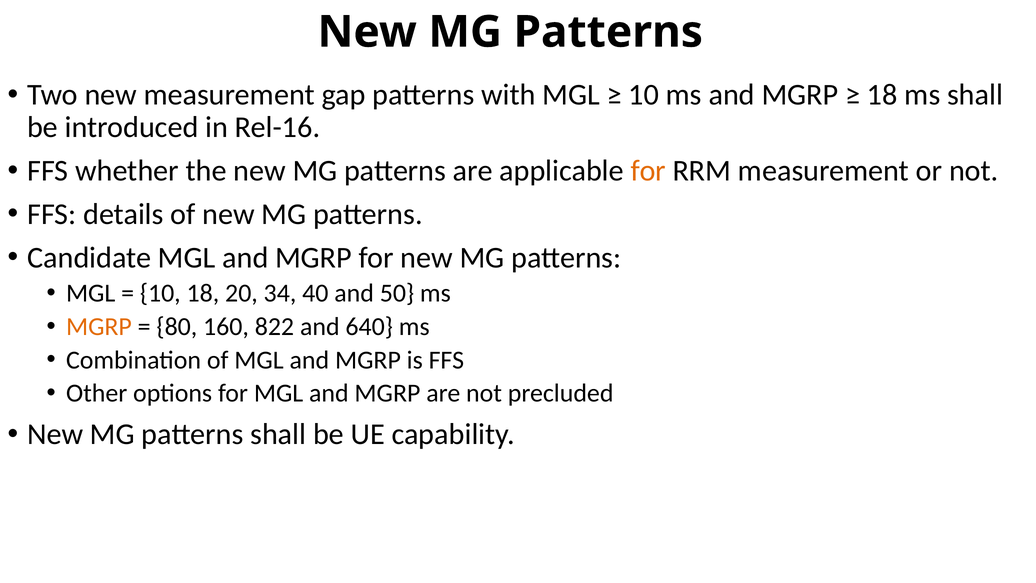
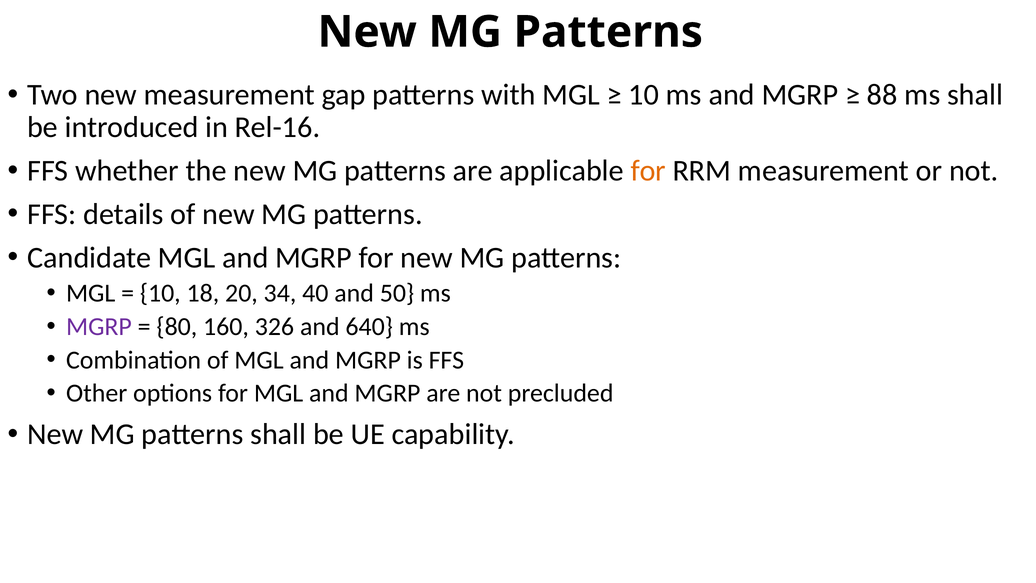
18 at (882, 95): 18 -> 88
MGRP at (99, 326) colour: orange -> purple
822: 822 -> 326
